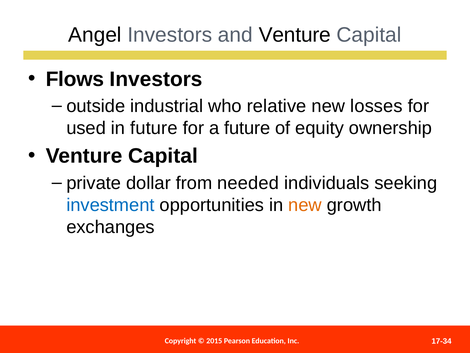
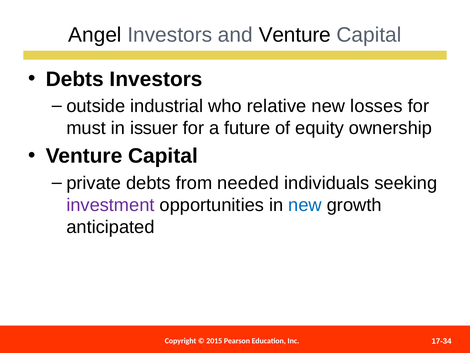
Flows at (75, 79): Flows -> Debts
used: used -> must
in future: future -> issuer
private dollar: dollar -> debts
investment colour: blue -> purple
new at (305, 205) colour: orange -> blue
exchanges: exchanges -> anticipated
